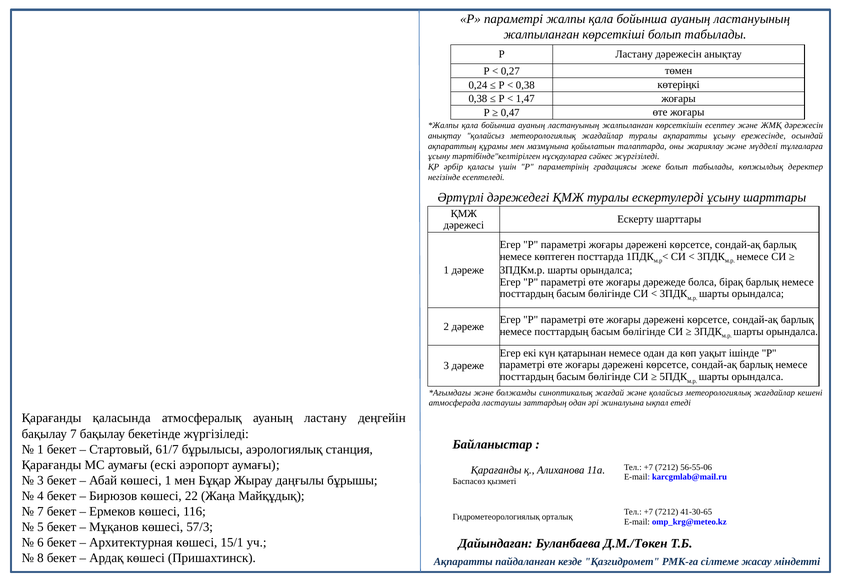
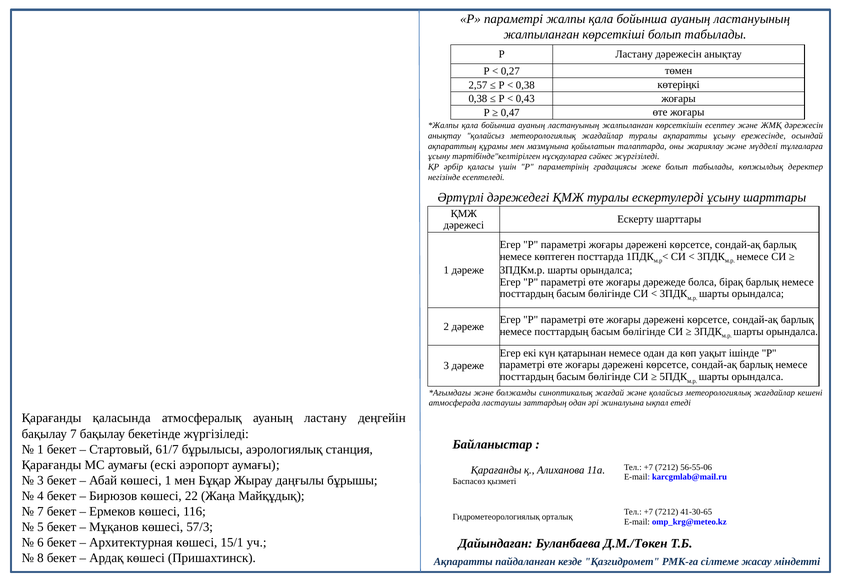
0,24: 0,24 -> 2,57
1,47: 1,47 -> 0,43
